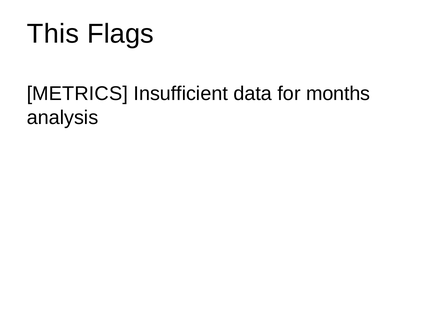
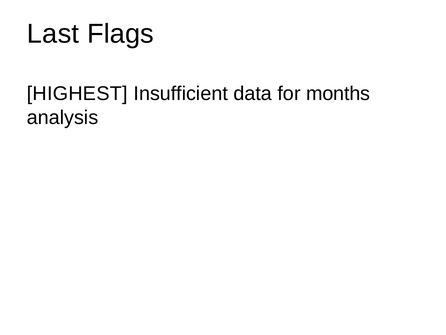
This: This -> Last
METRICS: METRICS -> HIGHEST
